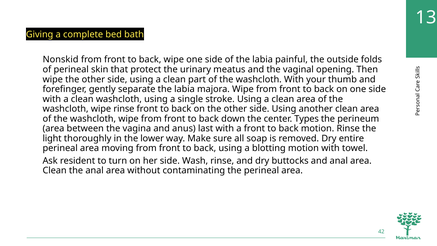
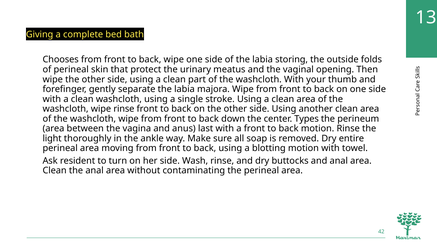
Nonskid: Nonskid -> Chooses
painful: painful -> storing
lower: lower -> ankle
